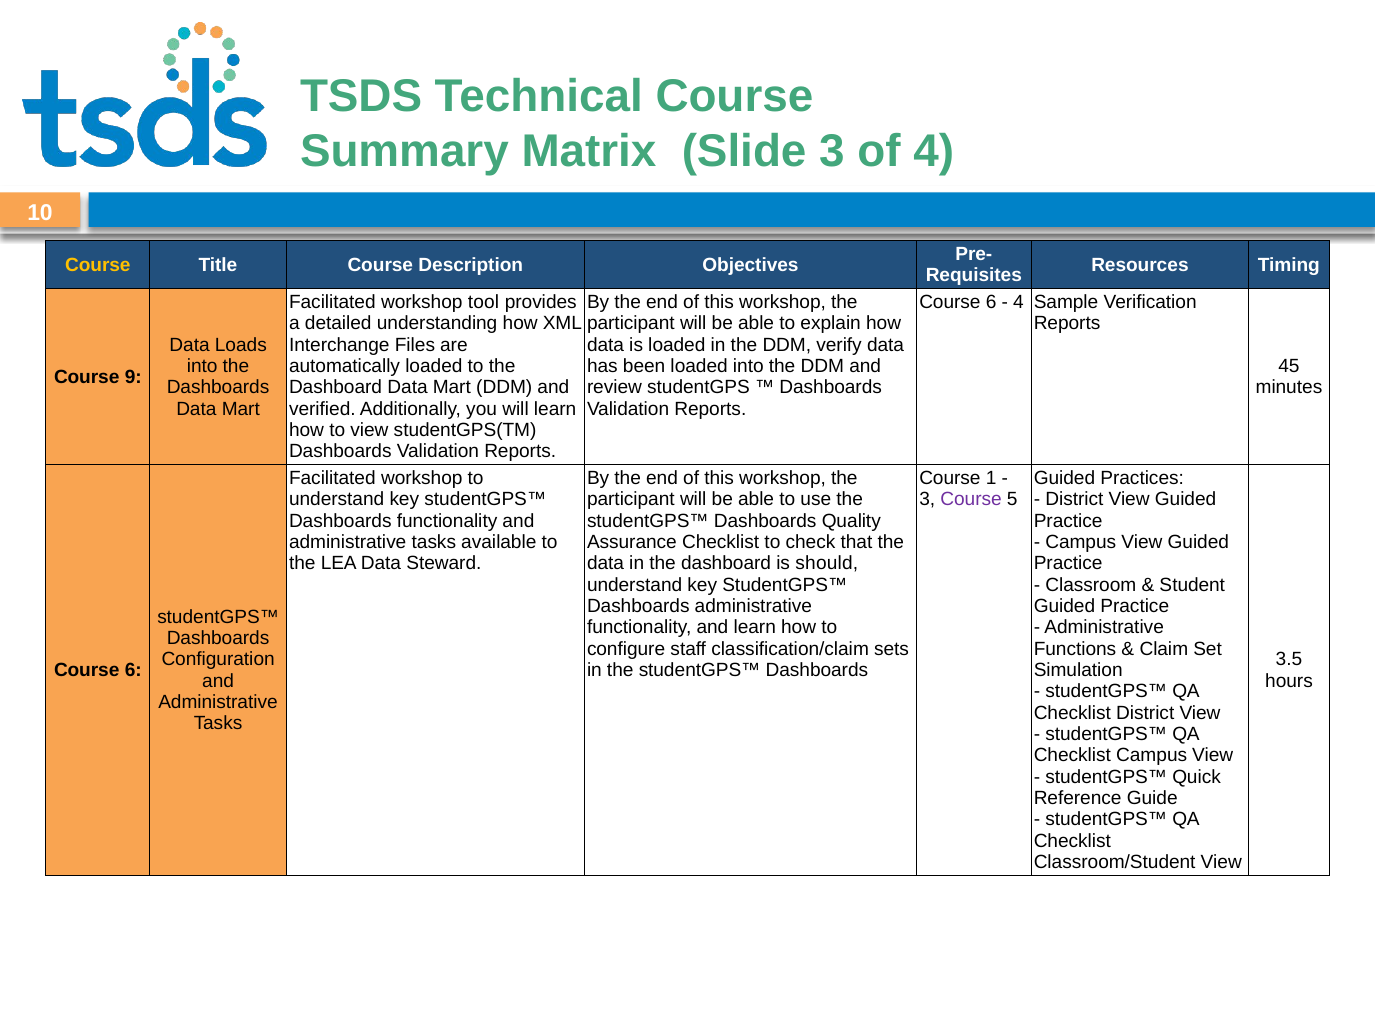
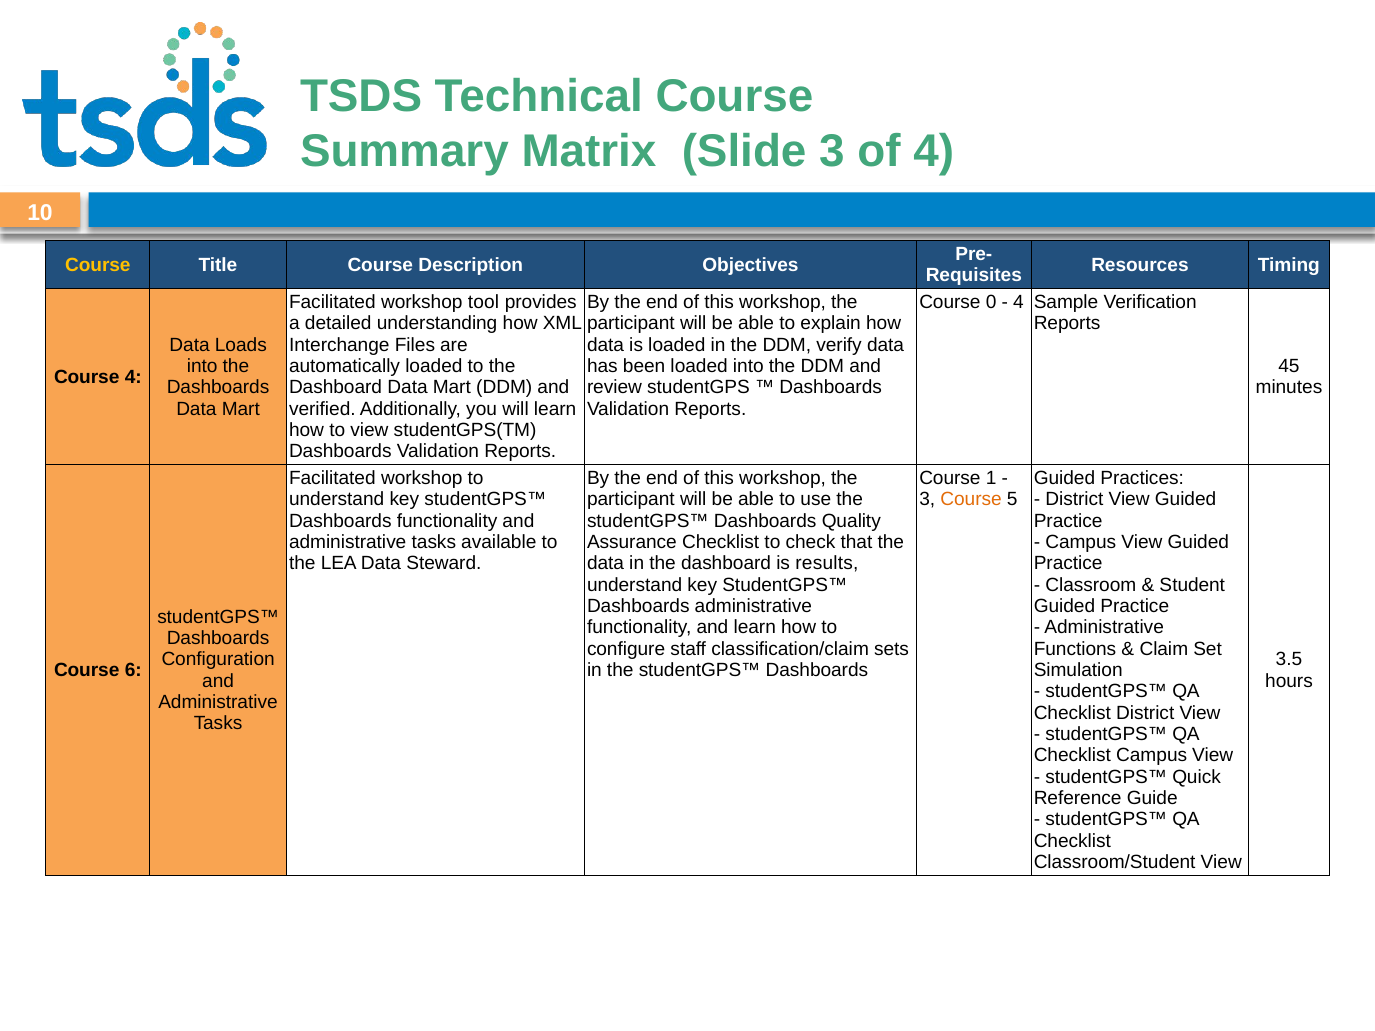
6 at (991, 302): 6 -> 0
Course 9: 9 -> 4
Course at (971, 500) colour: purple -> orange
should: should -> results
